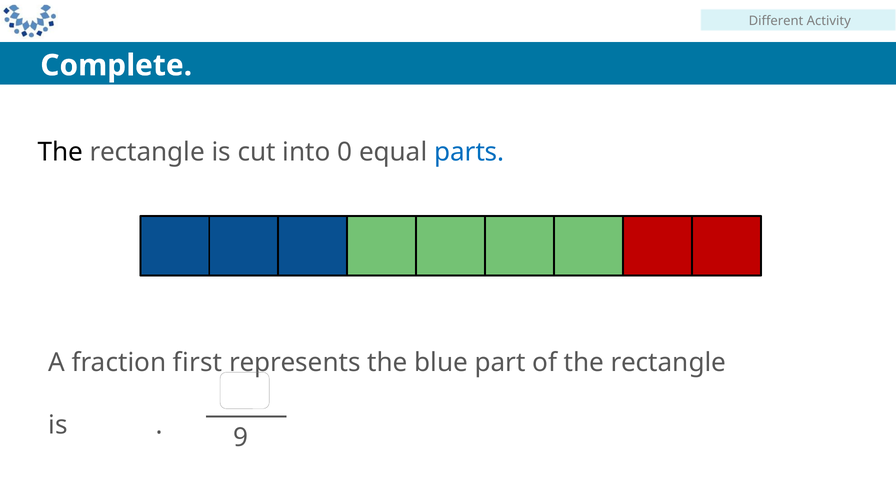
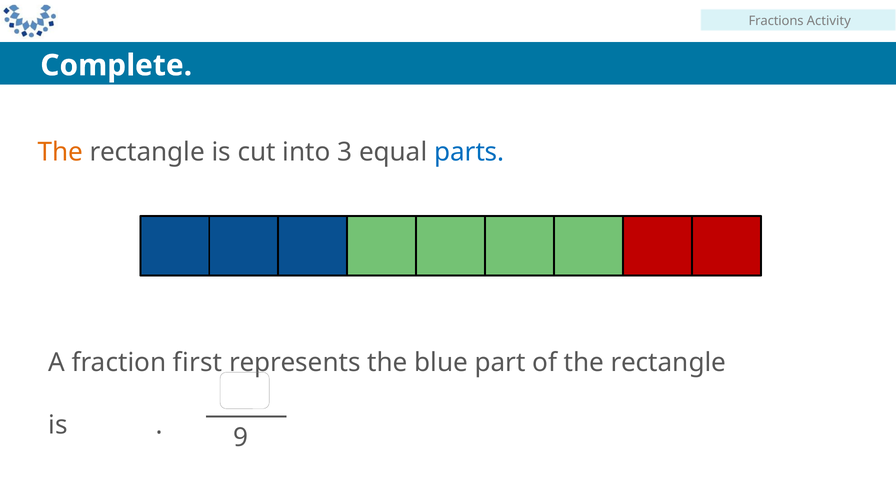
Different: Different -> Fractions
The at (60, 152) colour: black -> orange
0: 0 -> 3
